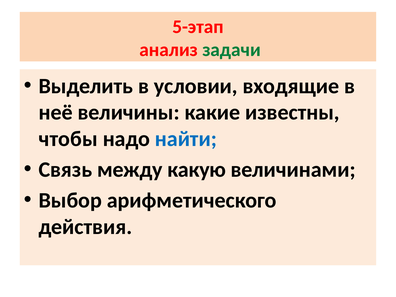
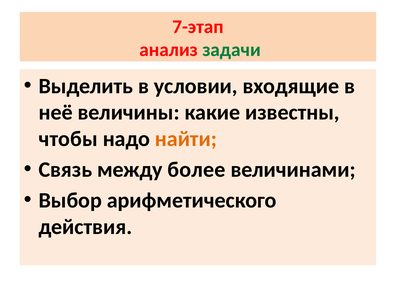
5-этап: 5-этап -> 7-этап
найти colour: blue -> orange
какую: какую -> более
